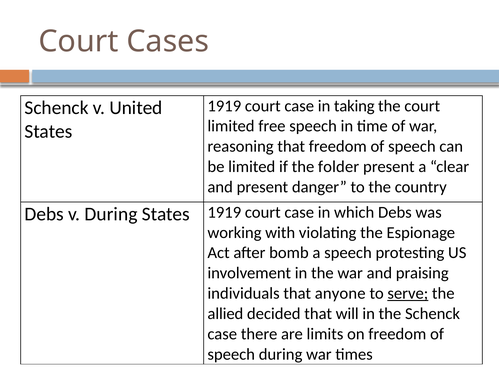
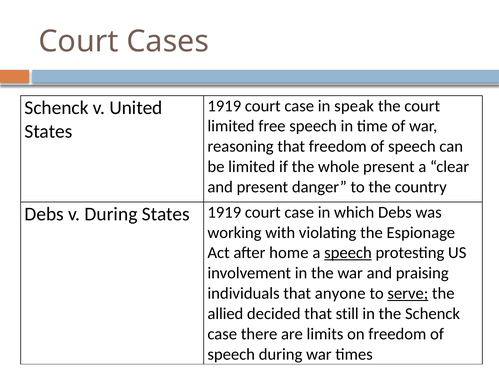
taking: taking -> speak
folder: folder -> whole
bomb: bomb -> home
speech at (348, 253) underline: none -> present
will: will -> still
